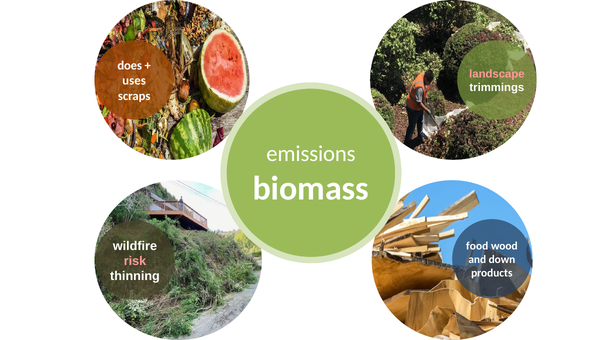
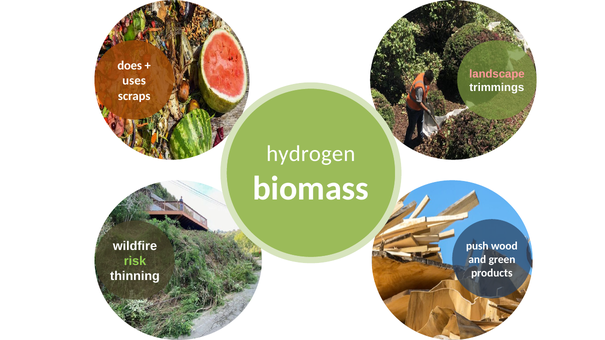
emissions: emissions -> hydrogen
food: food -> push
down: down -> green
risk colour: pink -> light green
